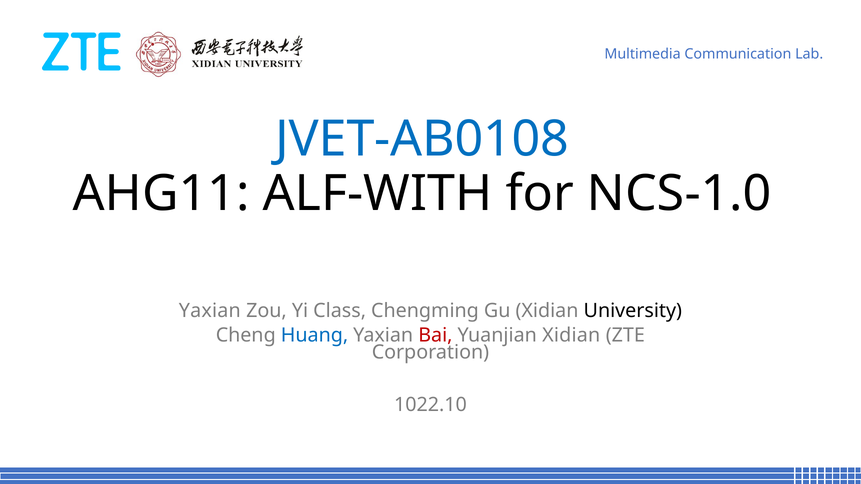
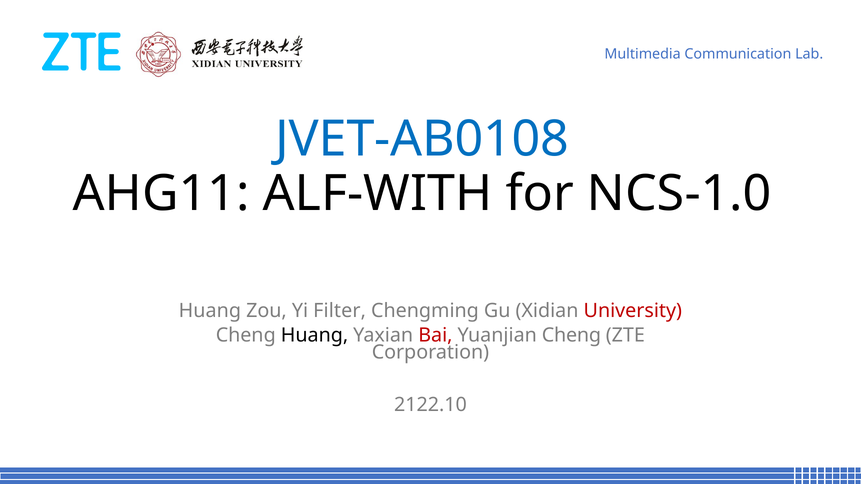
Yaxian at (210, 311): Yaxian -> Huang
Class: Class -> Filter
University colour: black -> red
Huang at (315, 335) colour: blue -> black
Yuanjian Xidian: Xidian -> Cheng
1022.10: 1022.10 -> 2122.10
